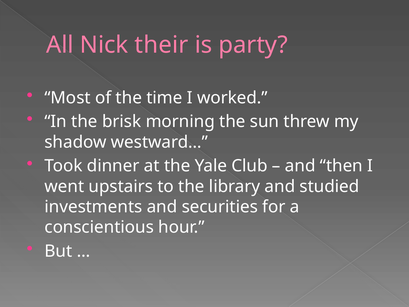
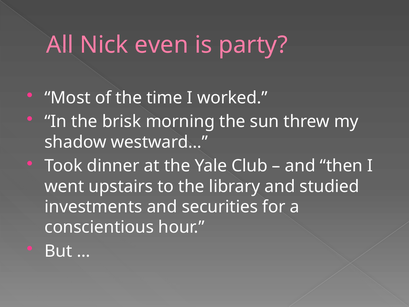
their: their -> even
